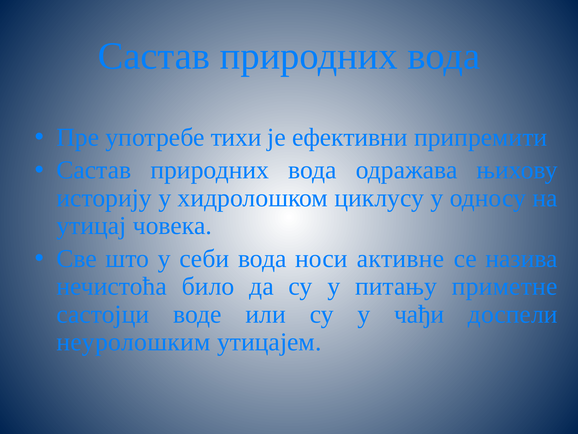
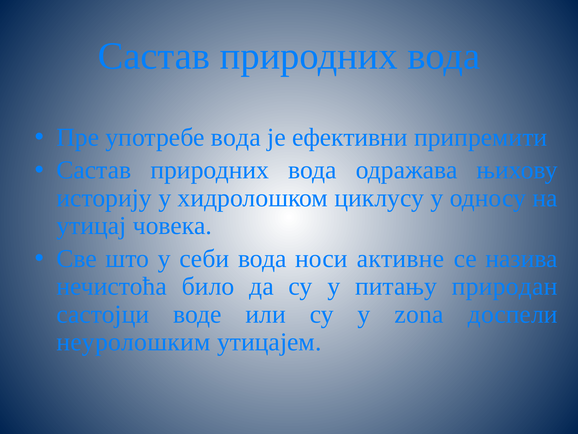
употребе тихи: тихи -> вода
приметне: приметне -> природан
чађи: чађи -> zona
